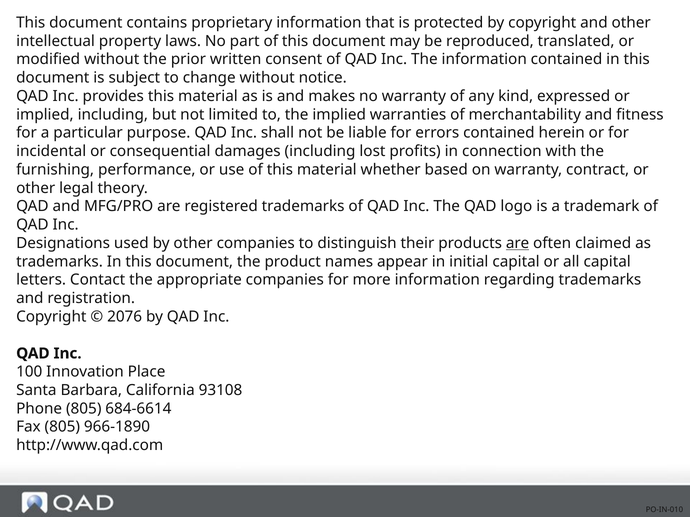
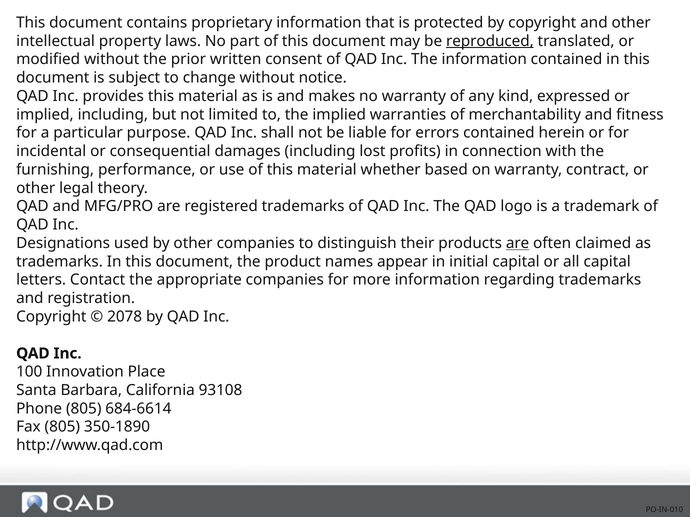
reproduced underline: none -> present
2076: 2076 -> 2078
966-1890: 966-1890 -> 350-1890
